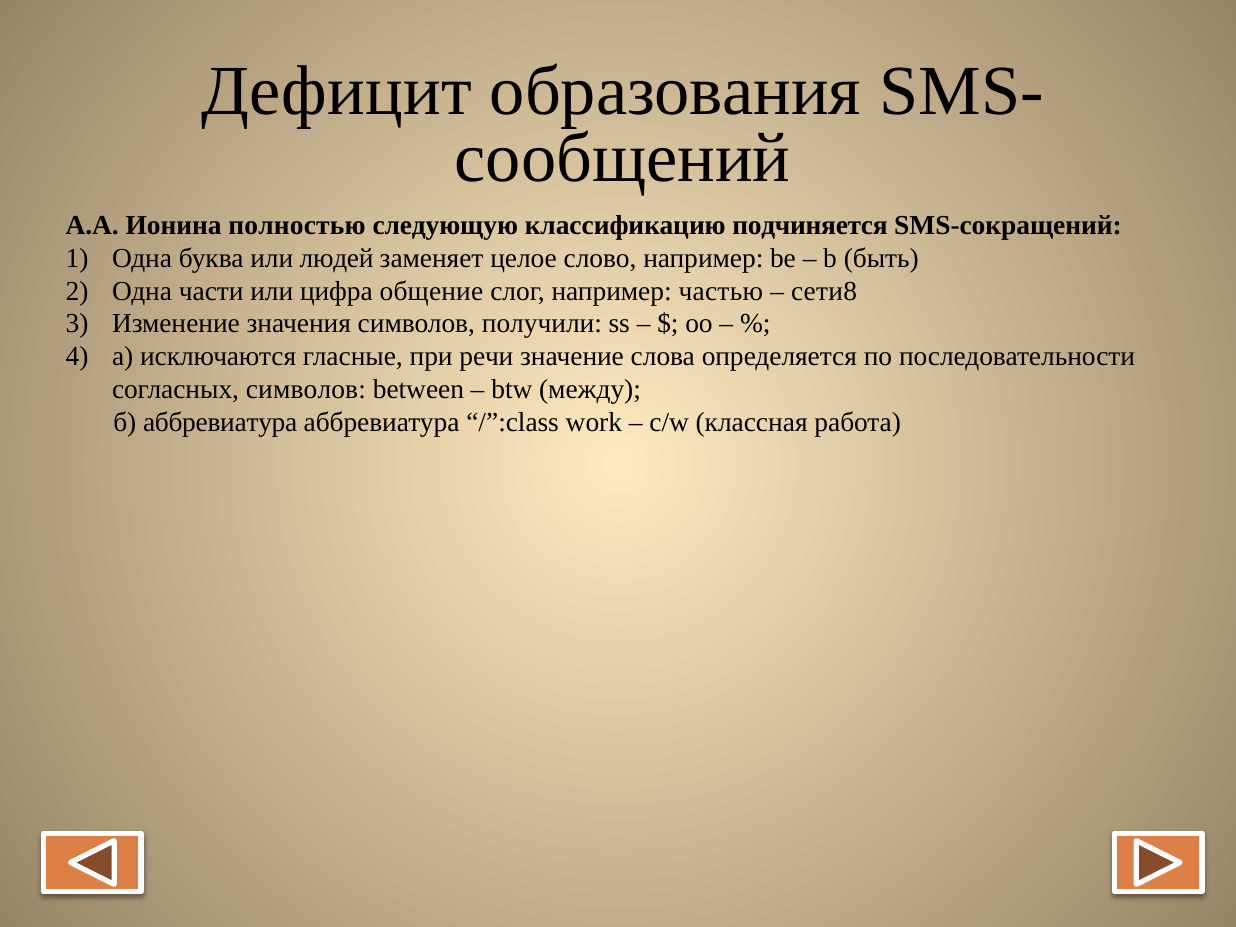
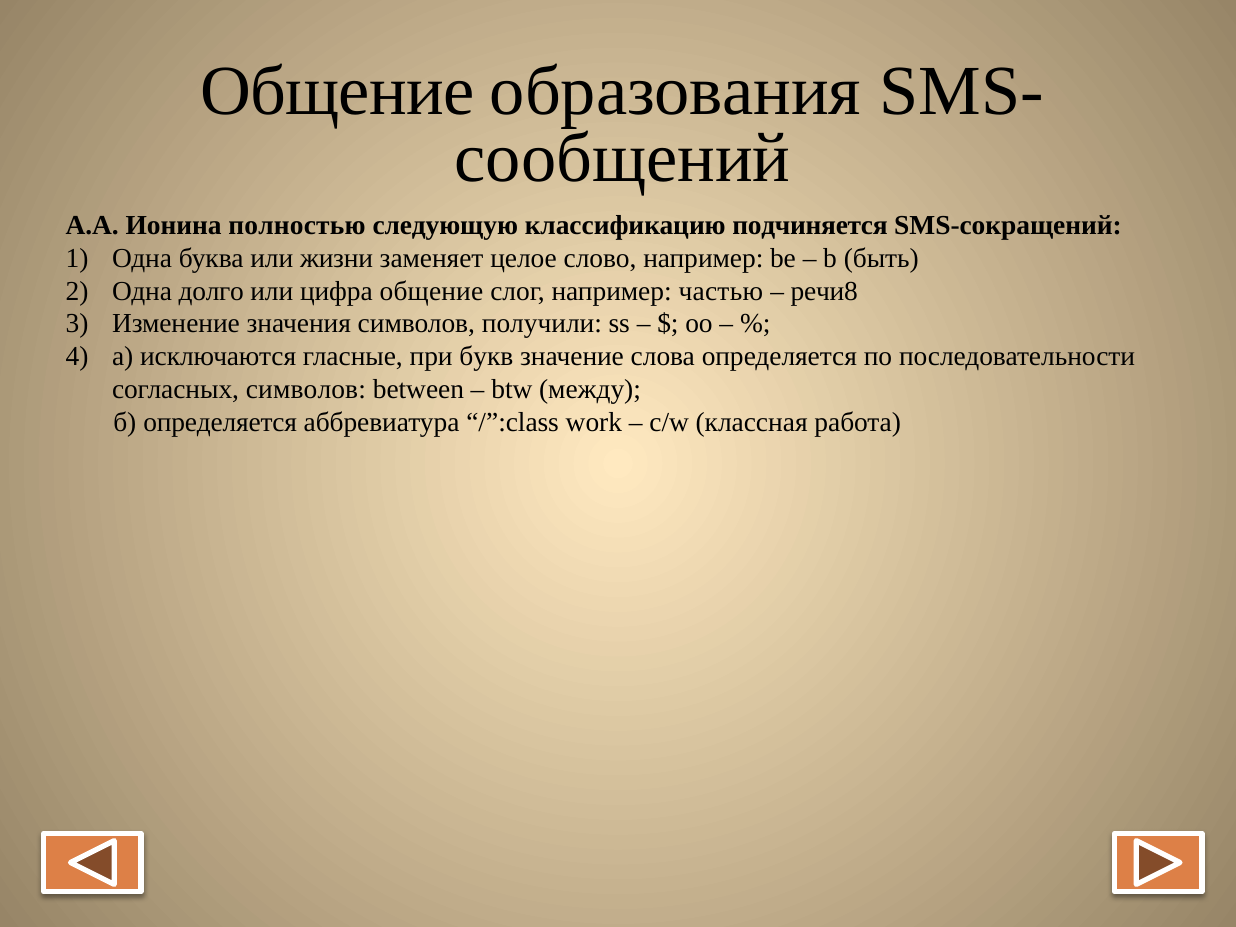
Дефицит at (337, 91): Дефицит -> Общение
людей: людей -> жизни
части: части -> долго
сети8: сети8 -> речи8
pечи: pечи -> букв
б аббревиатура: аббревиатура -> определяется
